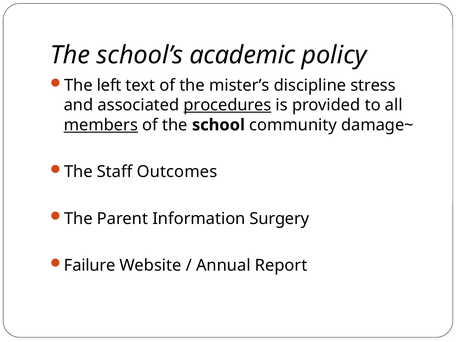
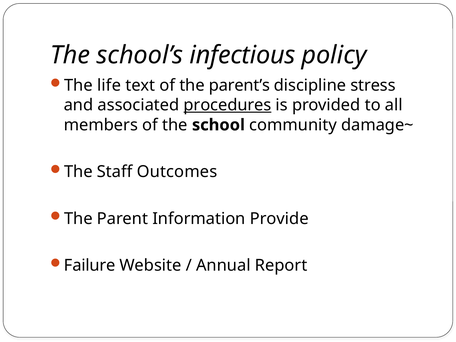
academic: academic -> infectious
left: left -> life
mister’s: mister’s -> parent’s
members underline: present -> none
Surgery: Surgery -> Provide
